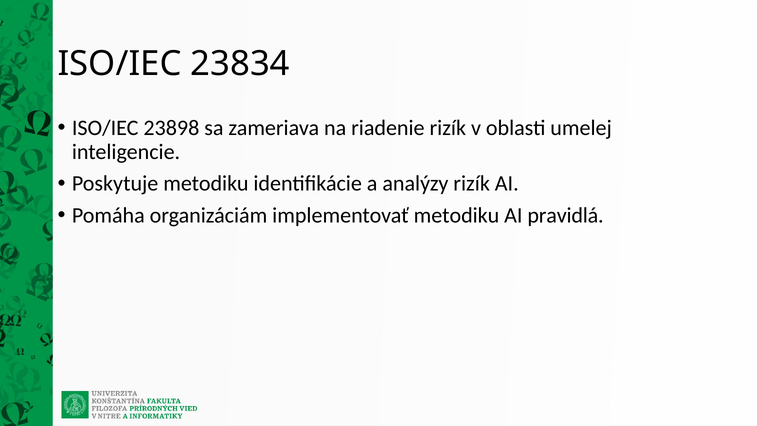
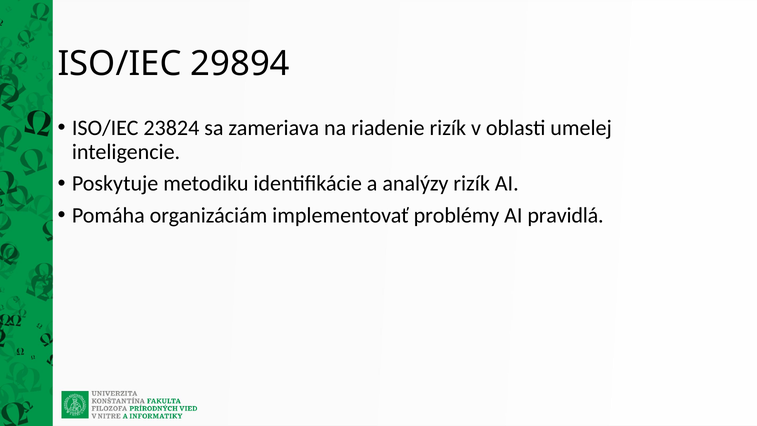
23834: 23834 -> 29894
23898: 23898 -> 23824
implementovať metodiku: metodiku -> problémy
